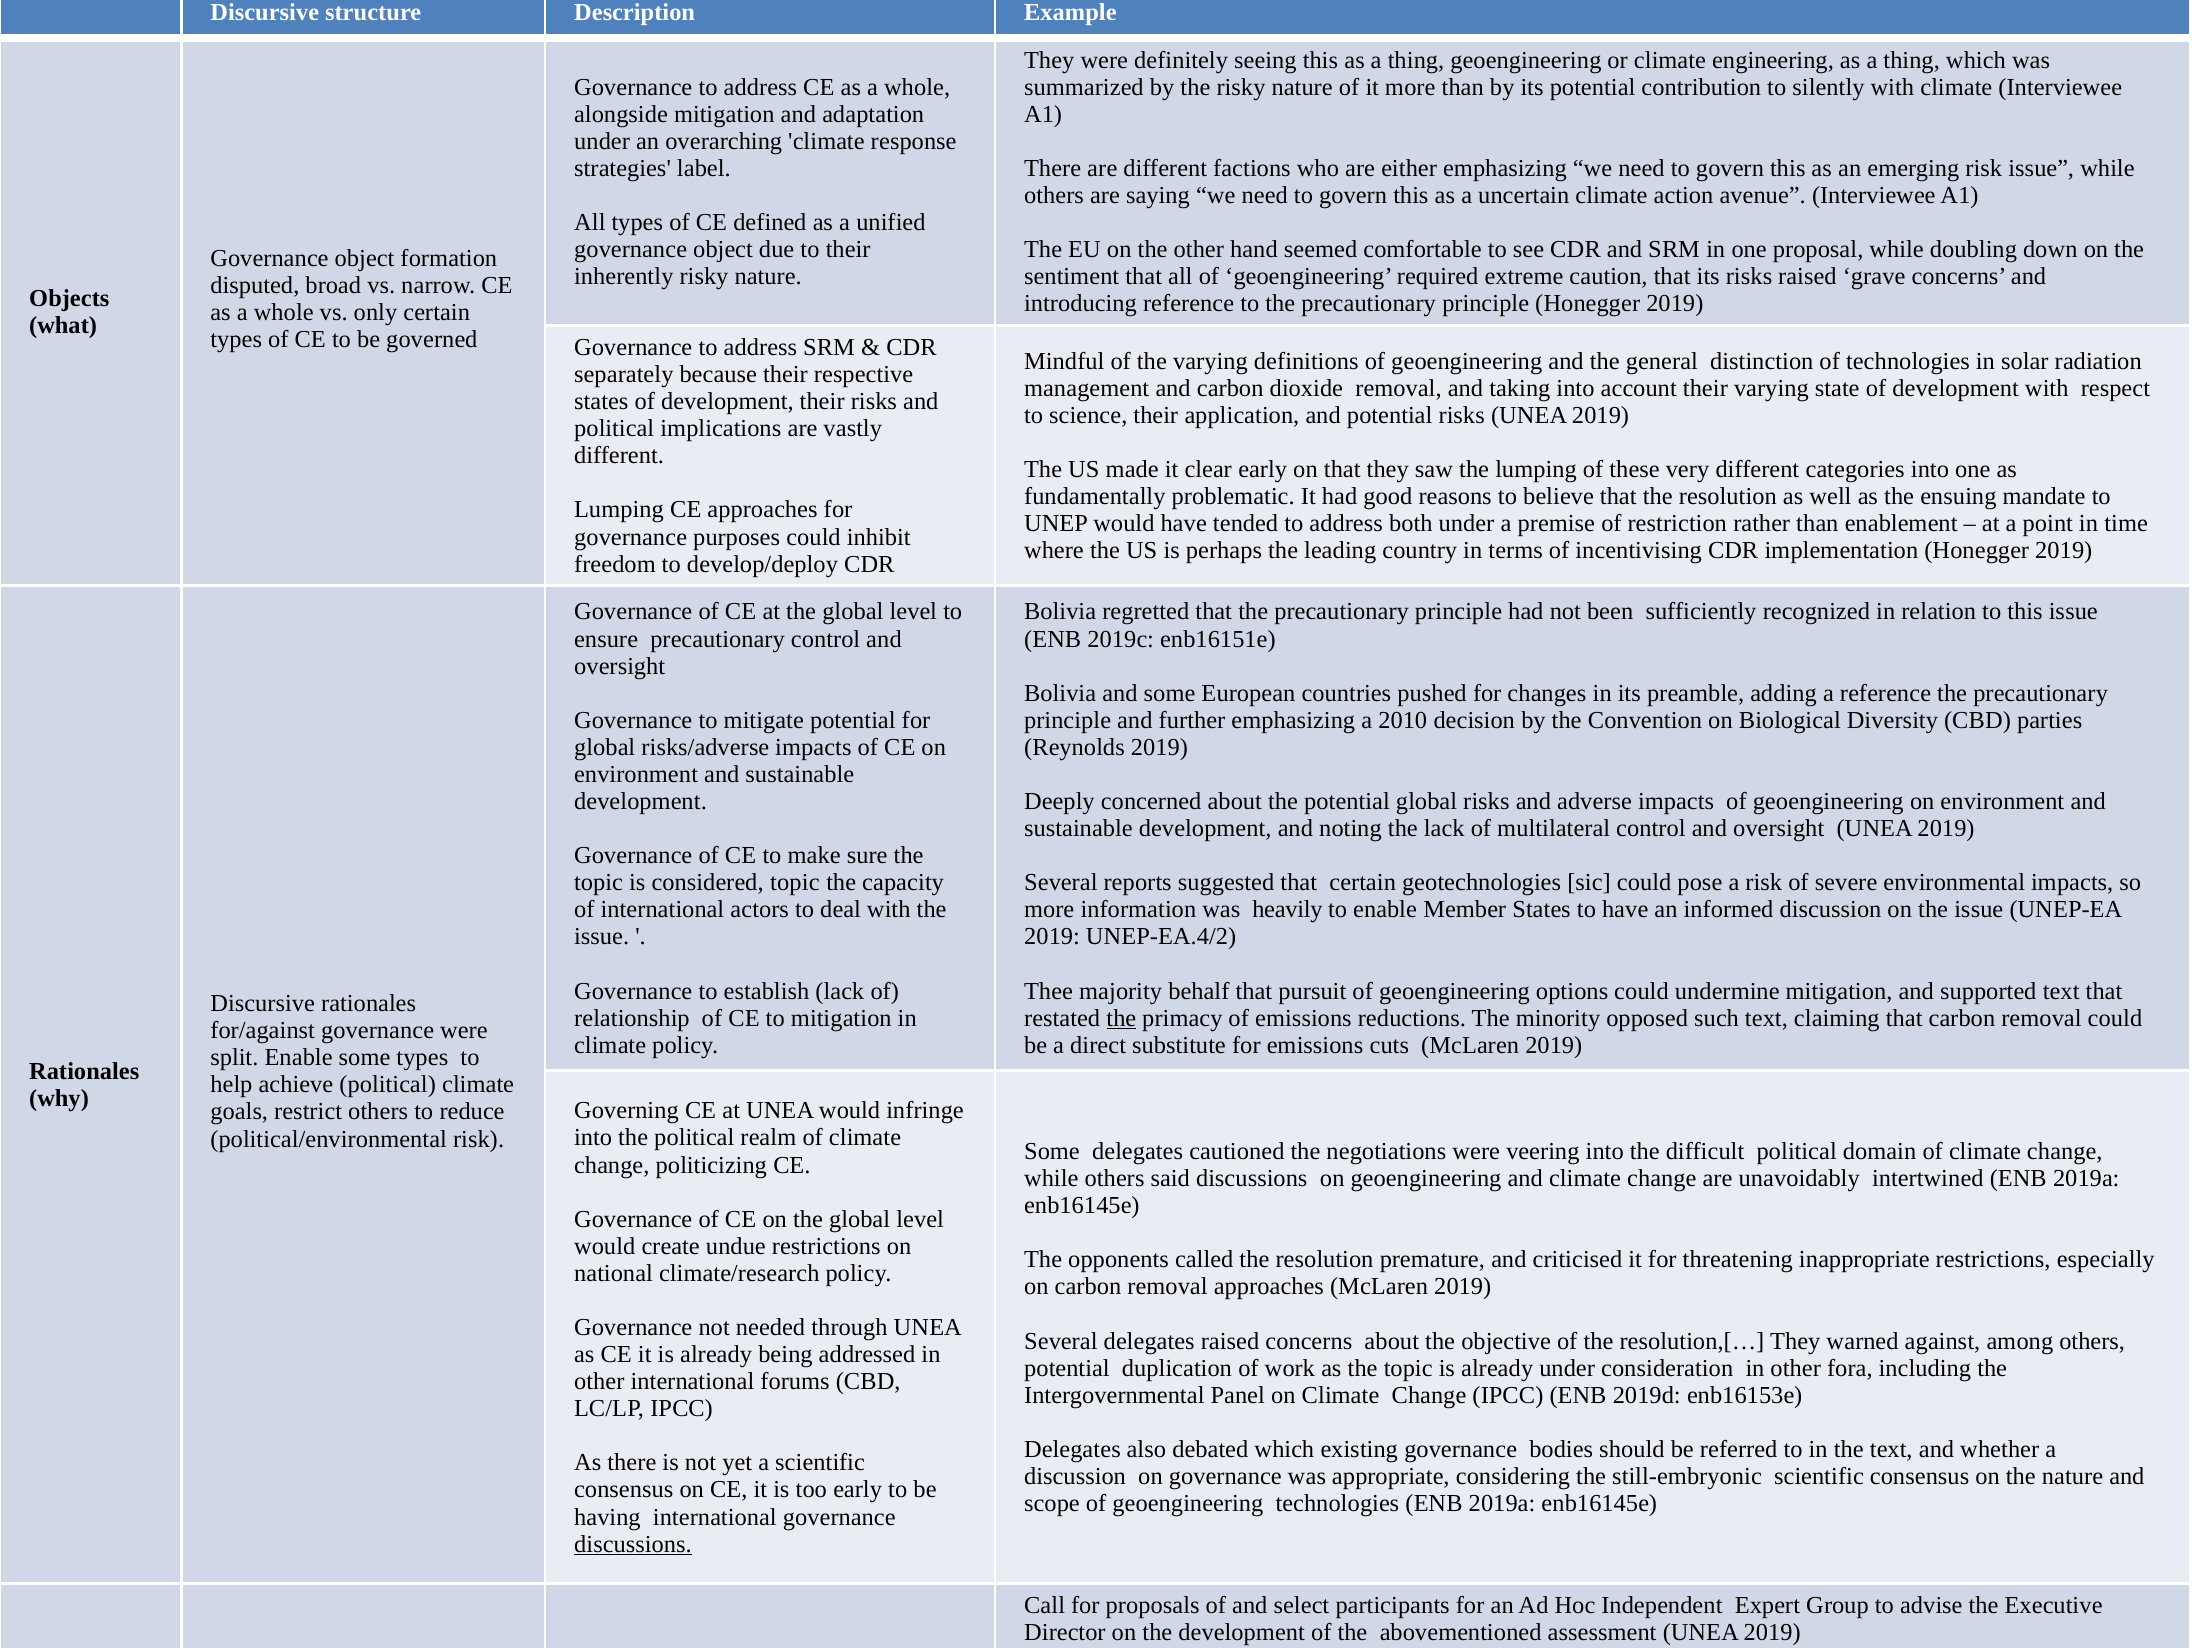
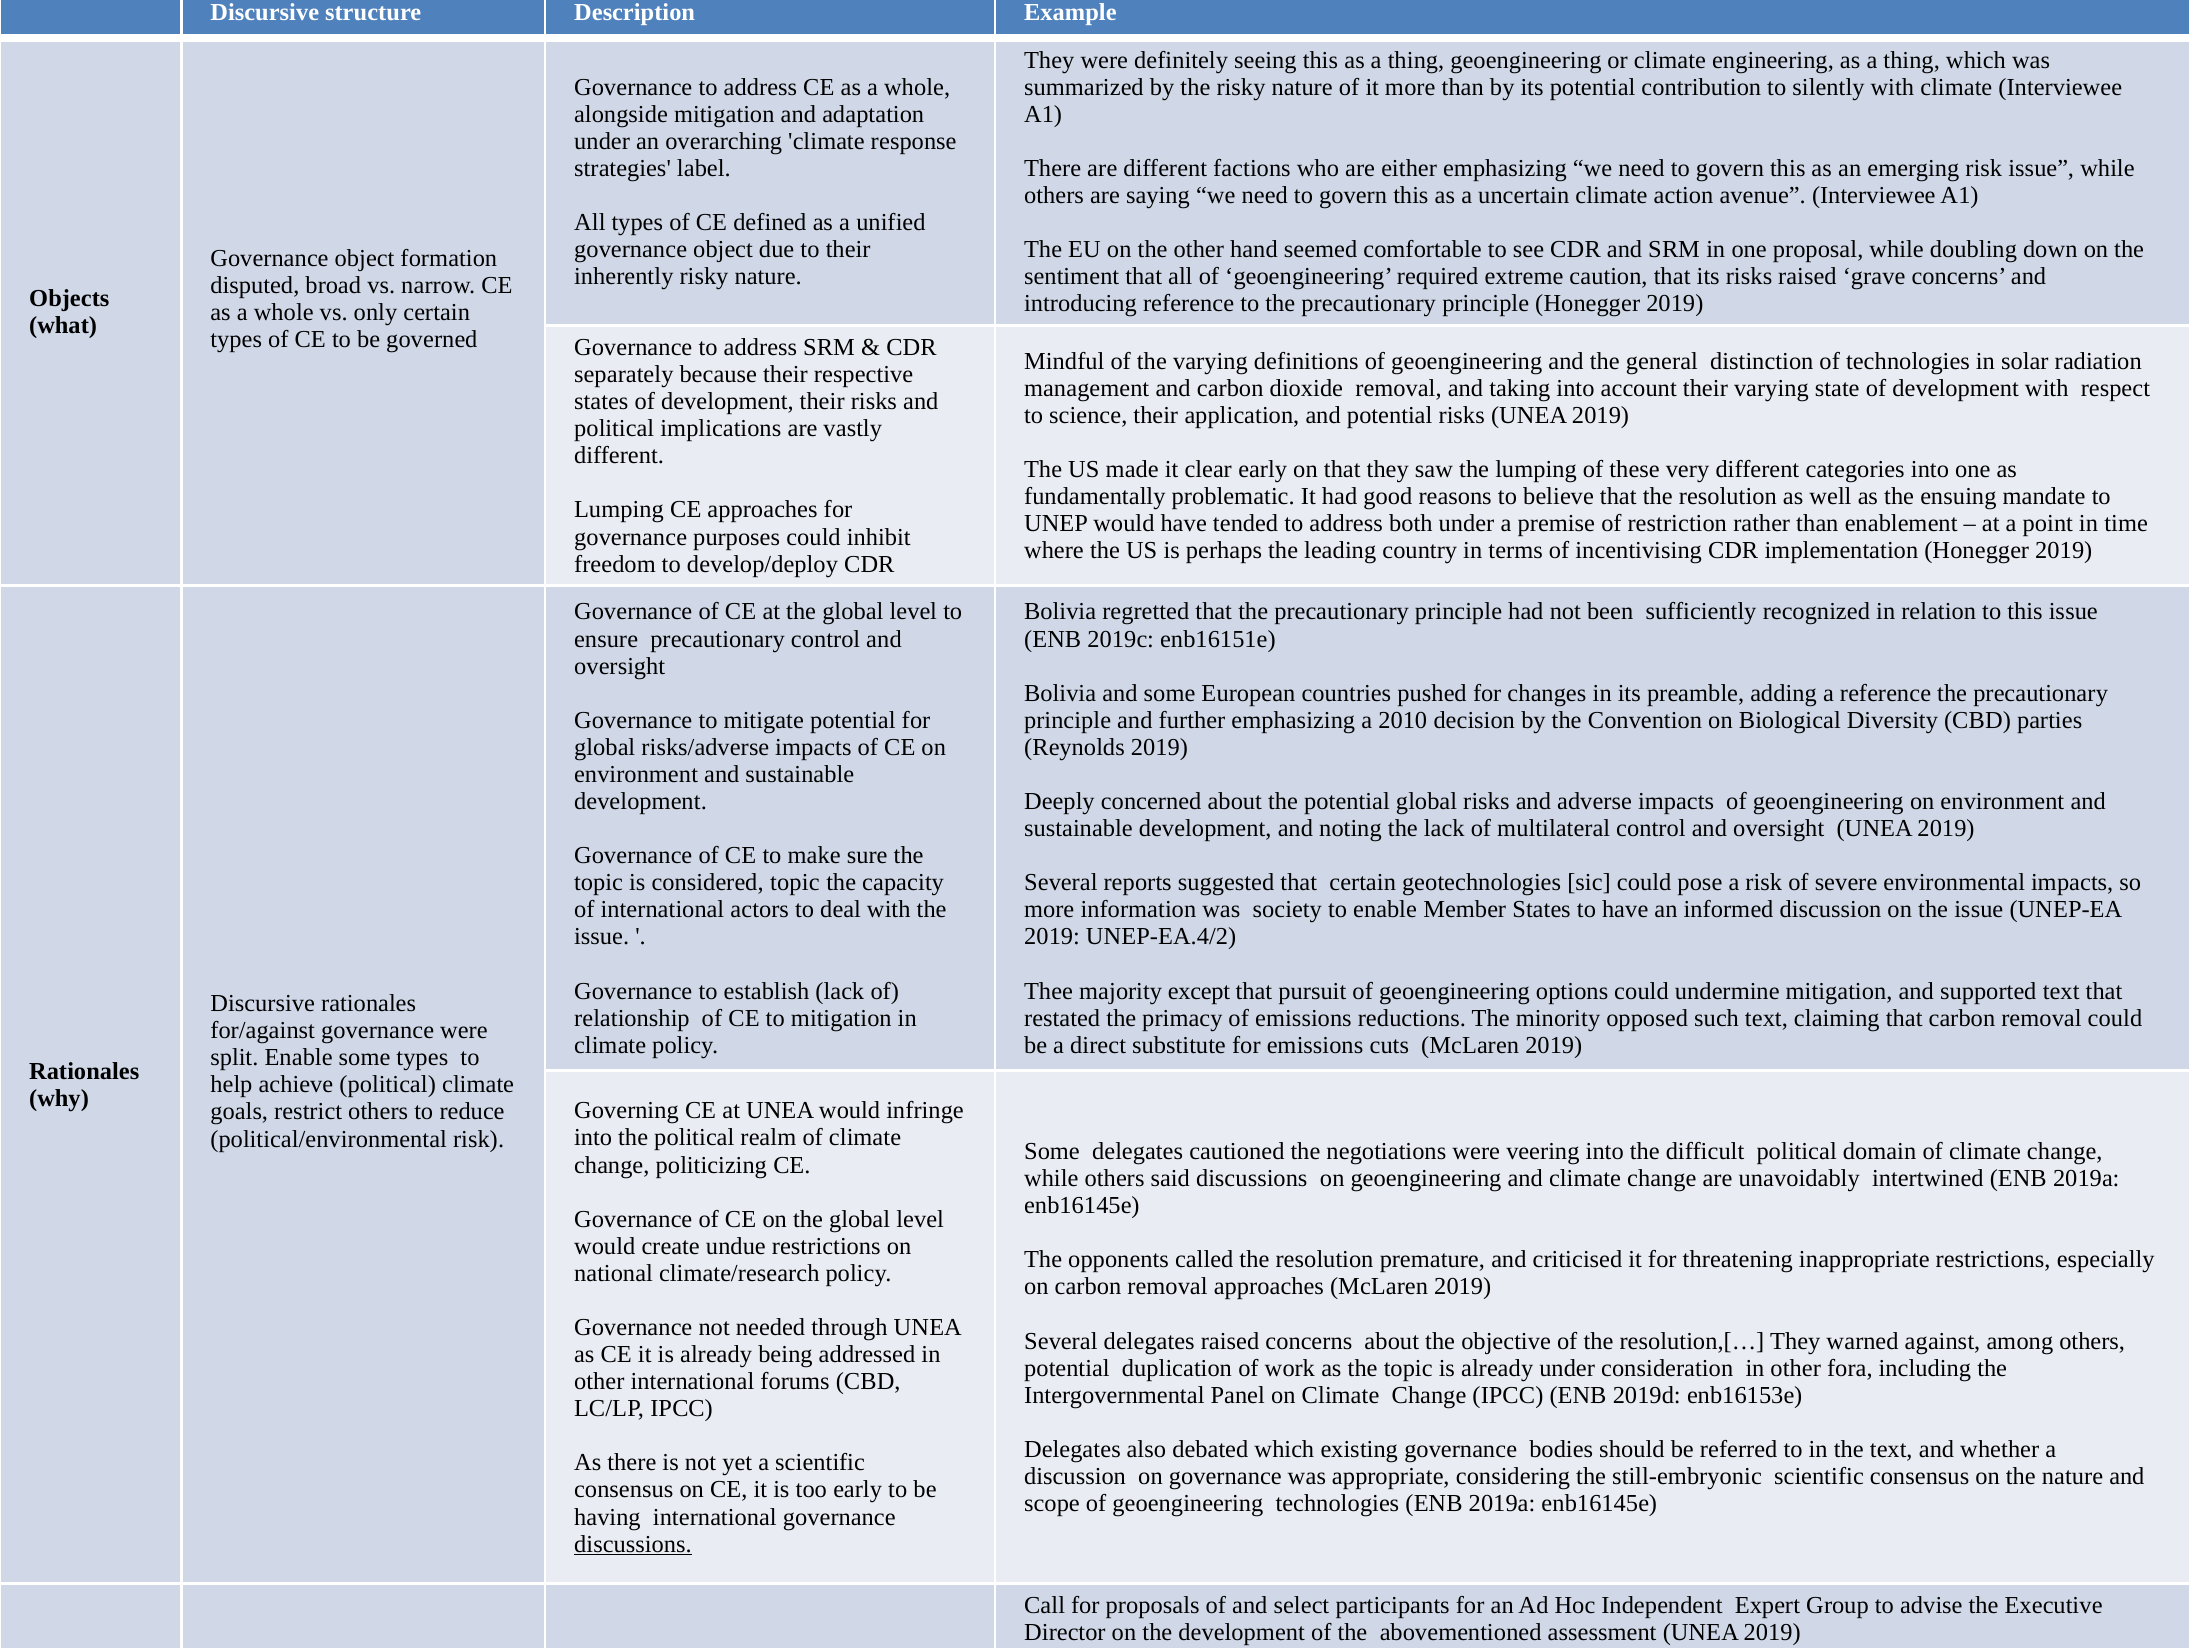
was heavily: heavily -> society
majority behalf: behalf -> except
the at (1121, 1018) underline: present -> none
